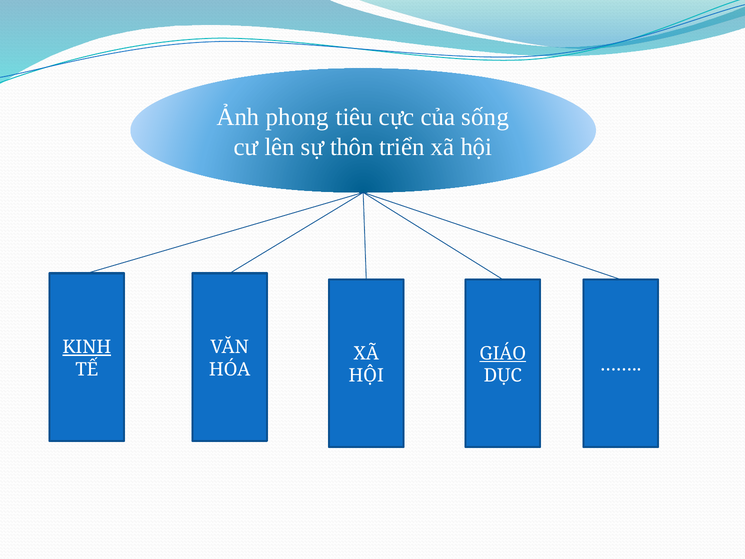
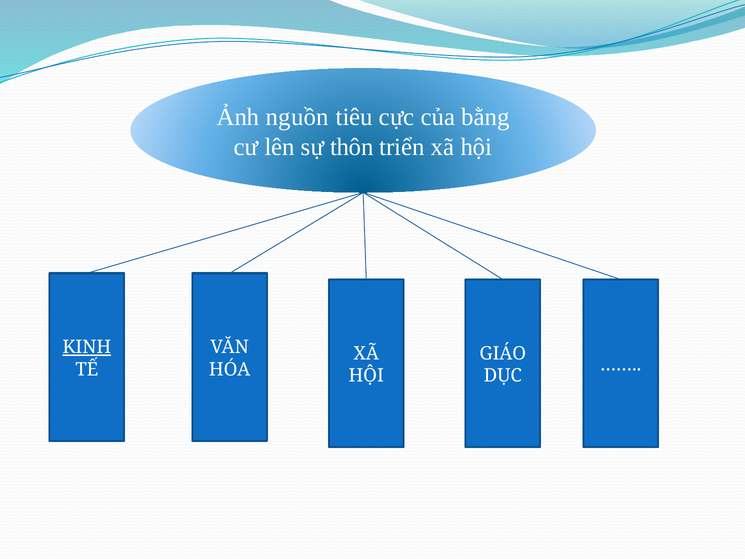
phong: phong -> nguồn
sống: sống -> bằng
GIÁO underline: present -> none
